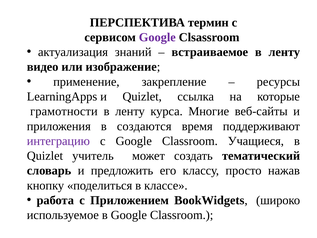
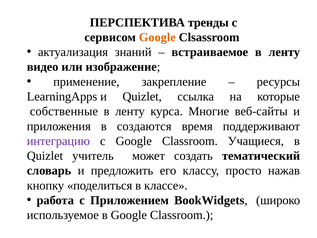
термин: термин -> тренды
Google at (157, 37) colour: purple -> orange
грамотности: грамотности -> собственные
